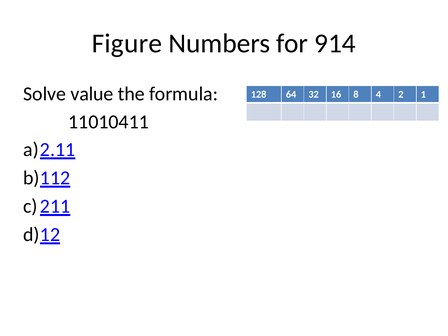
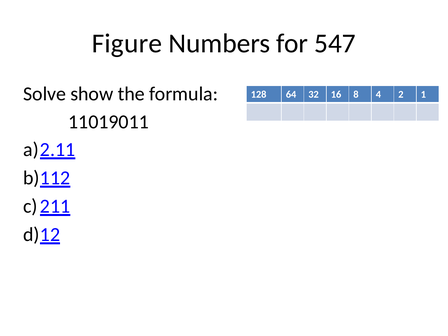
914: 914 -> 547
value: value -> show
11010411: 11010411 -> 11019011
